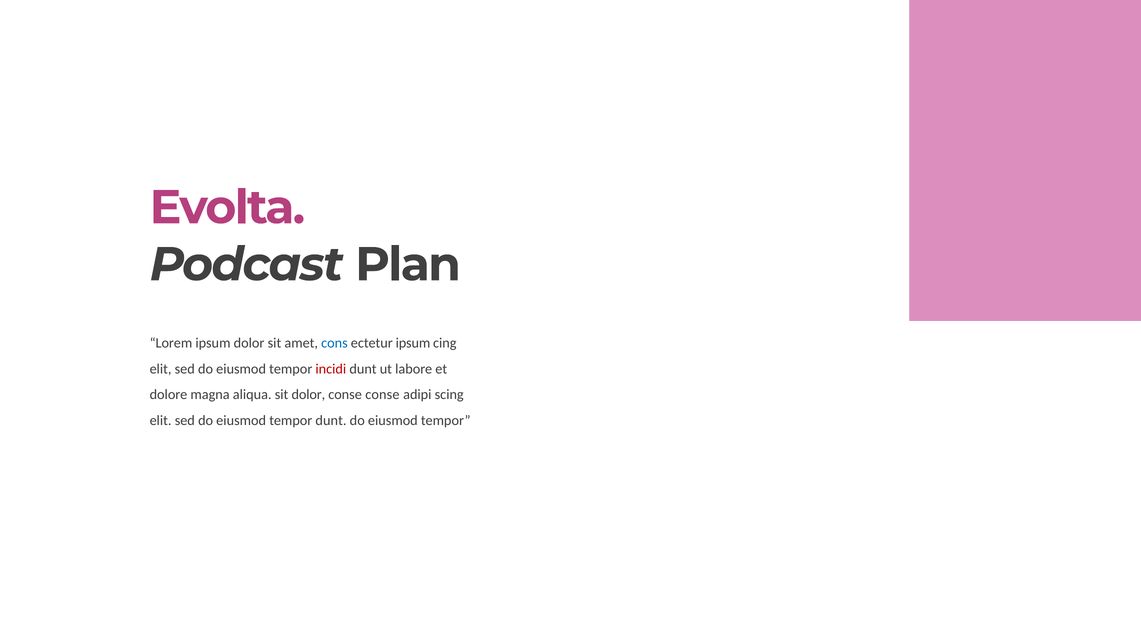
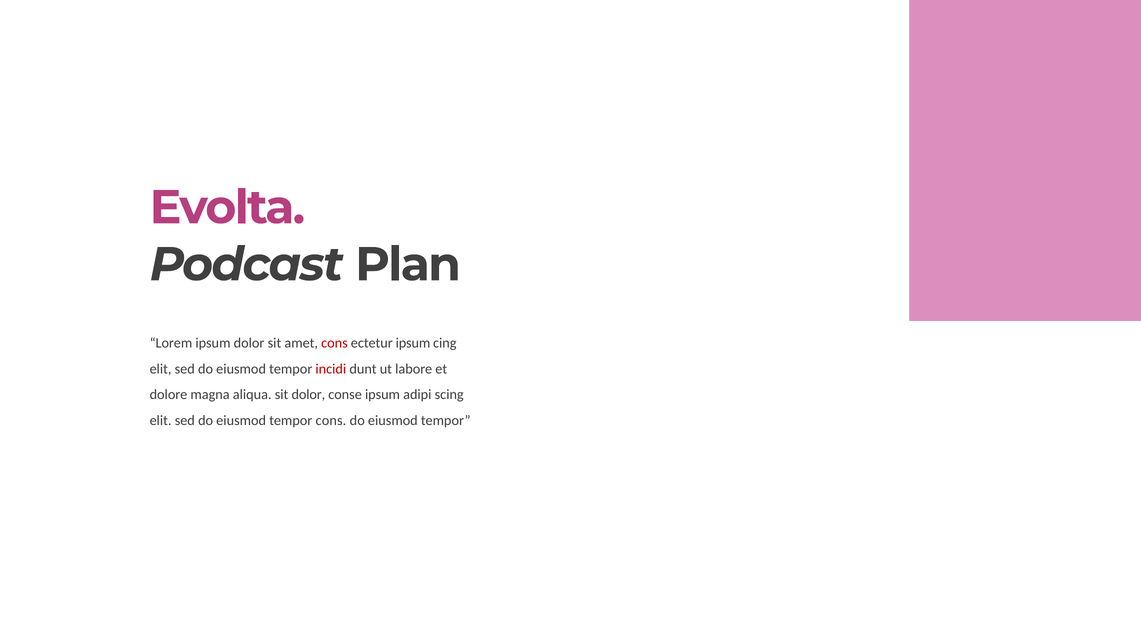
cons at (334, 343) colour: blue -> red
conse conse: conse -> ipsum
tempor dunt: dunt -> cons
